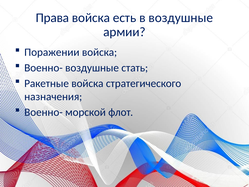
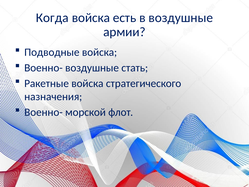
Права: Права -> Когда
Поражении: Поражении -> Подводные
